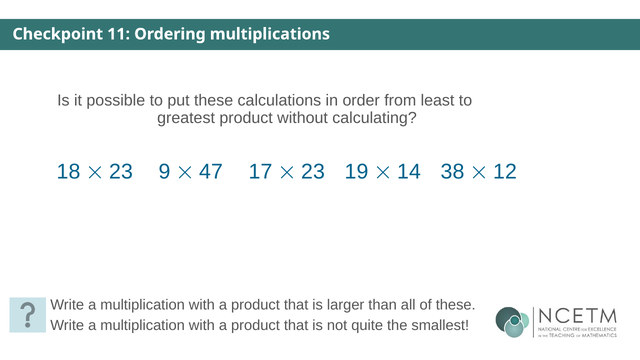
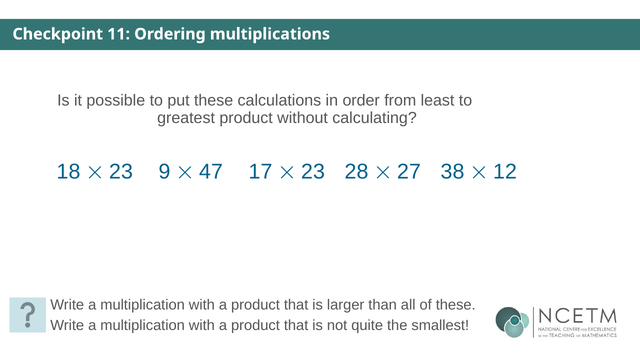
19: 19 -> 28
14: 14 -> 27
